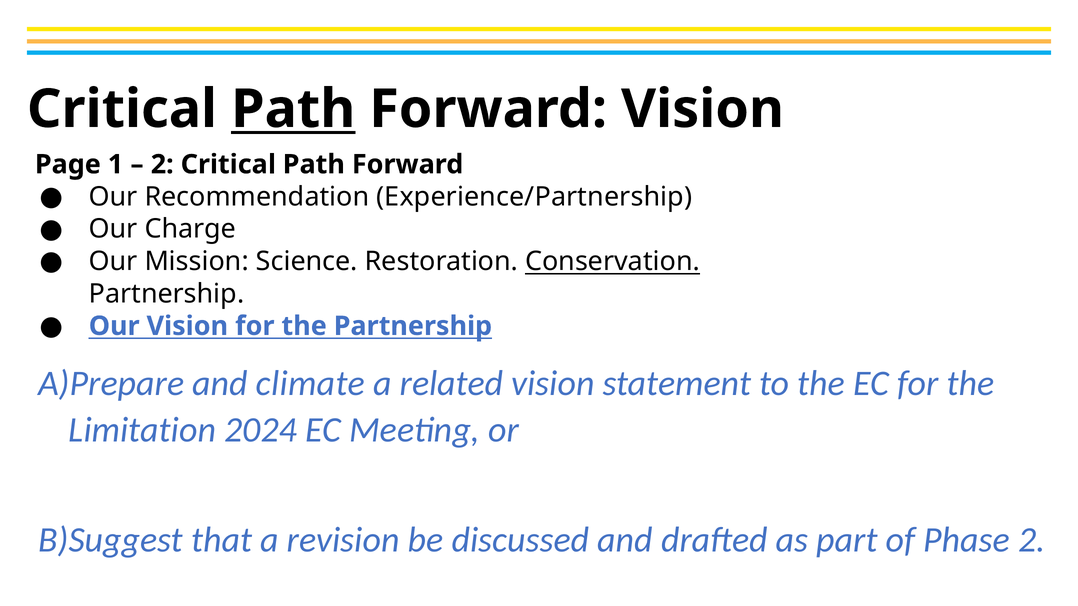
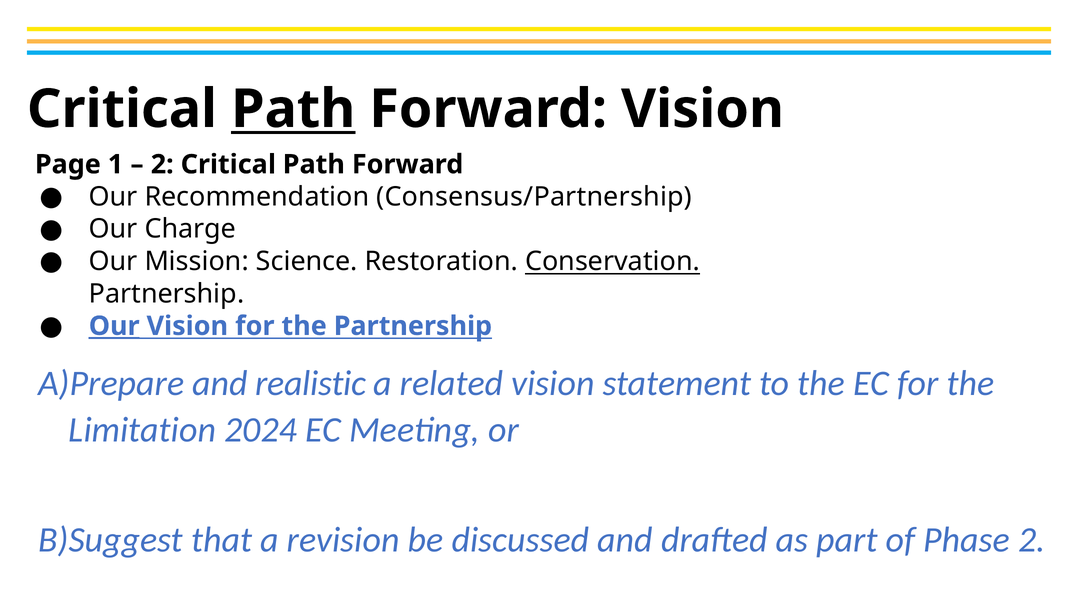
Experience/Partnership: Experience/Partnership -> Consensus/Partnership
Our at (114, 326) underline: none -> present
climate: climate -> realistic
